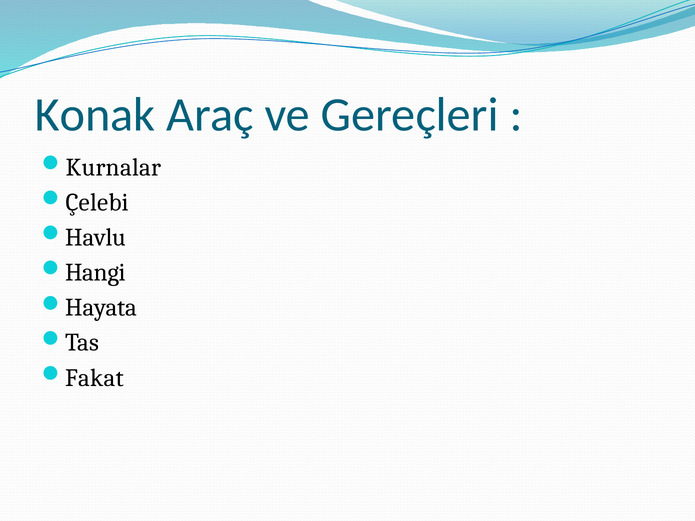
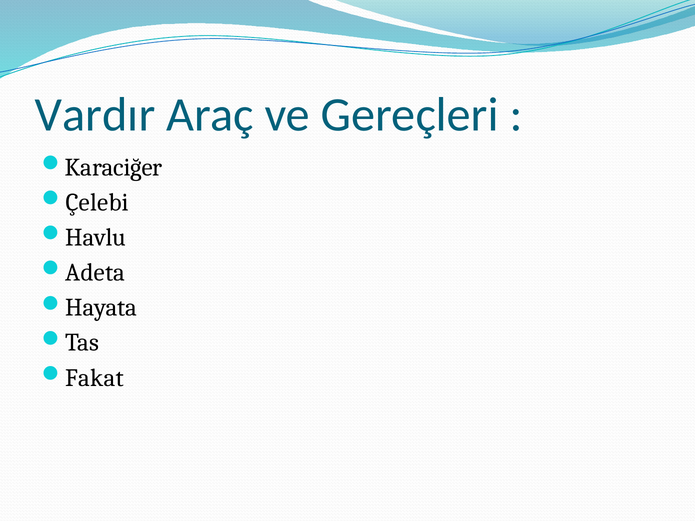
Konak: Konak -> Vardır
Kurnalar: Kurnalar -> Karaciğer
Hangi: Hangi -> Adeta
